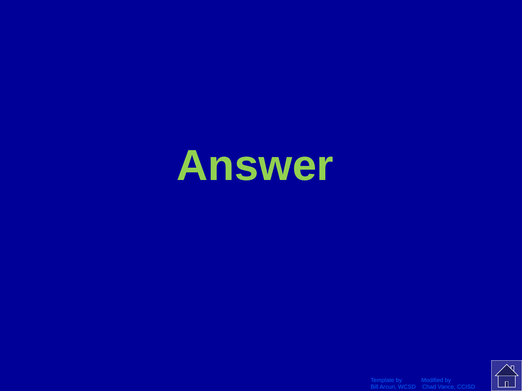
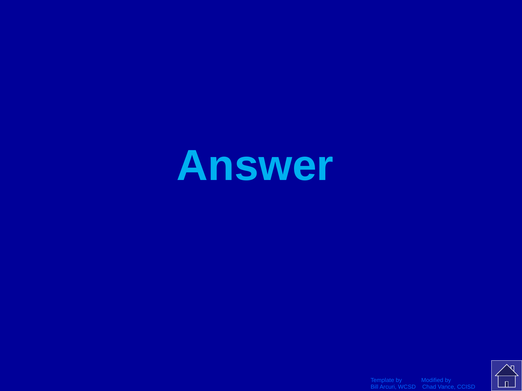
Answer colour: light green -> light blue
